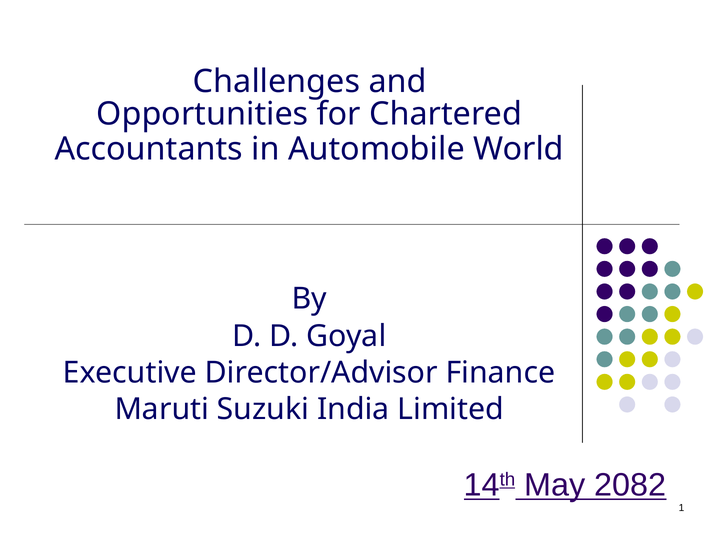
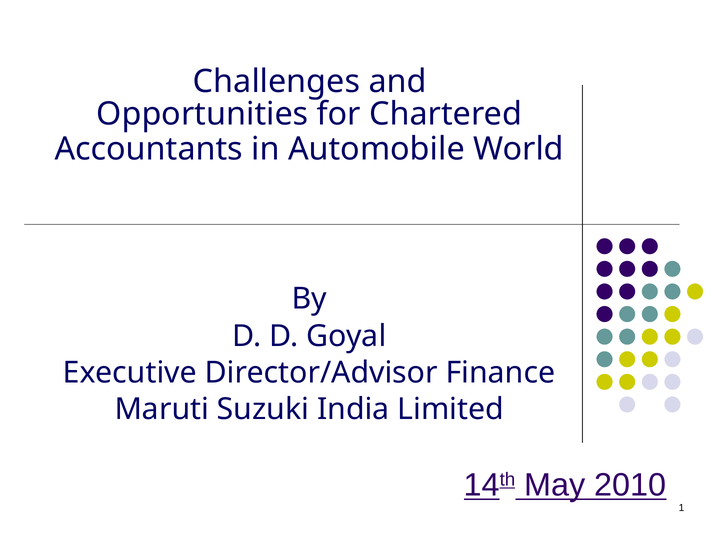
2082: 2082 -> 2010
